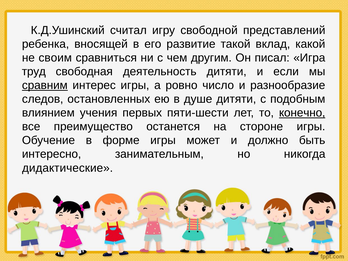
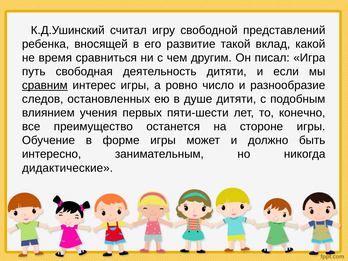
своим: своим -> время
труд: труд -> путь
конечно underline: present -> none
